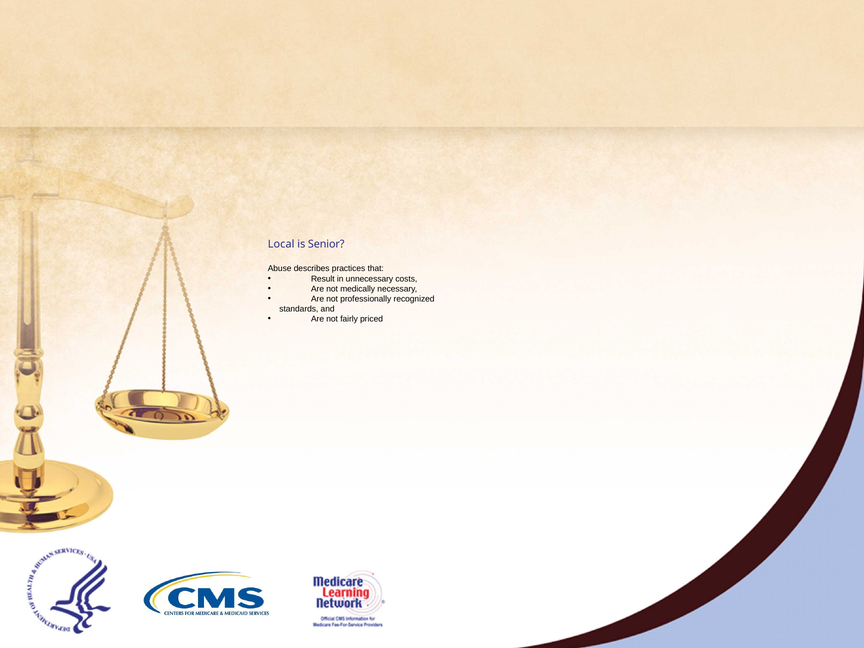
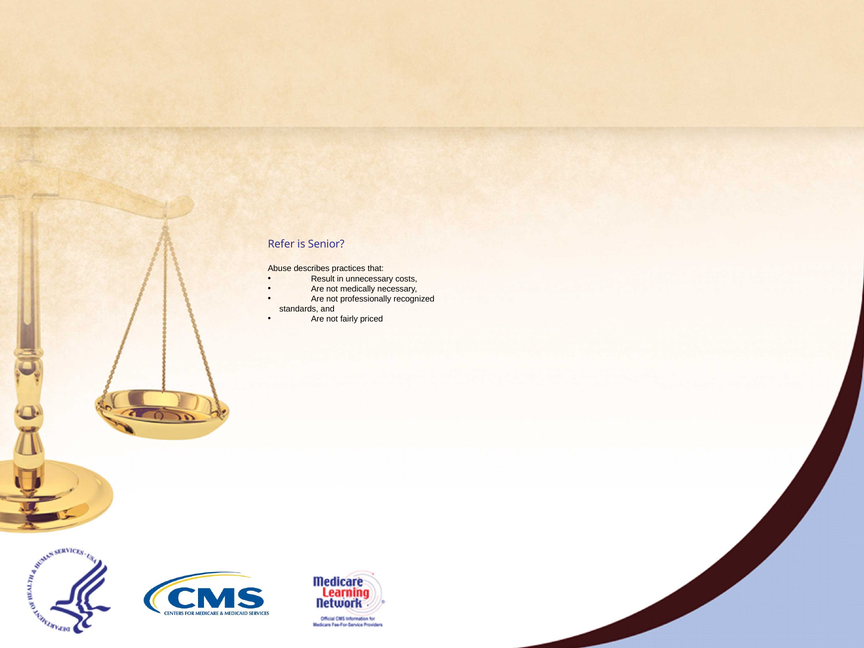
Local: Local -> Refer
